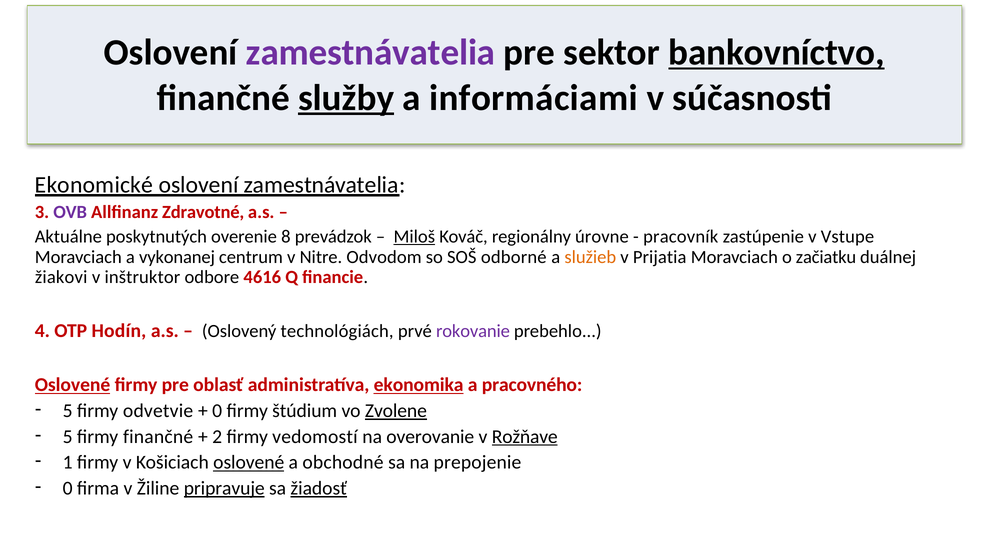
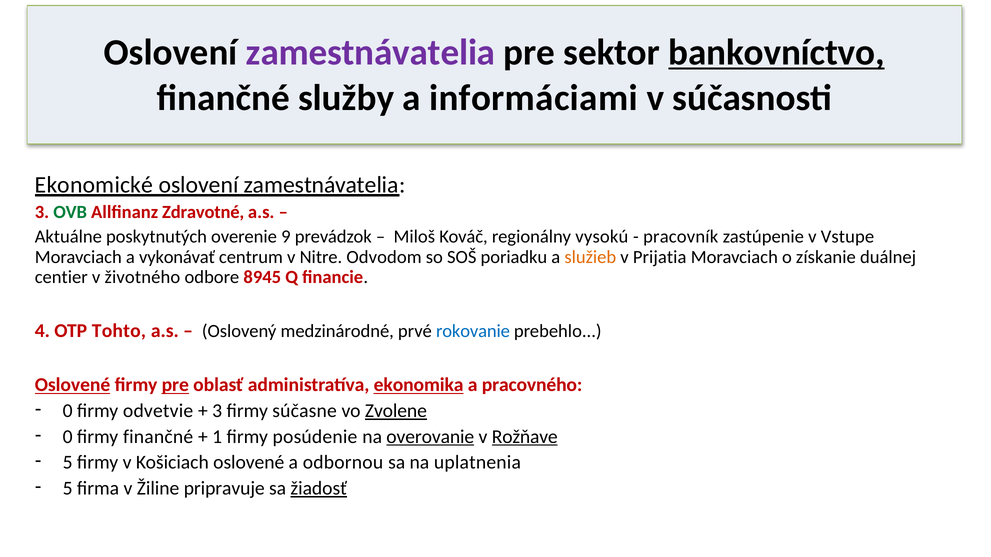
služby underline: present -> none
OVB colour: purple -> green
8: 8 -> 9
Miloš underline: present -> none
úrovne: úrovne -> vysokú
vykonanej: vykonanej -> vykonávať
odborné: odborné -> poriadku
začiatku: začiatku -> získanie
žiakovi: žiakovi -> centier
inštruktor: inštruktor -> životného
4616: 4616 -> 8945
Hodín: Hodín -> Tohto
technológiách: technológiách -> medzinárodné
rokovanie colour: purple -> blue
pre at (175, 385) underline: none -> present
5 at (68, 411): 5 -> 0
0 at (217, 411): 0 -> 3
štúdium: štúdium -> súčasne
5 at (68, 437): 5 -> 0
2: 2 -> 1
vedomostí: vedomostí -> posúdenie
overovanie underline: none -> present
1 at (68, 463): 1 -> 5
oslovené at (249, 463) underline: present -> none
obchodné: obchodné -> odbornou
prepojenie: prepojenie -> uplatnenia
0 at (68, 489): 0 -> 5
pripravuje underline: present -> none
